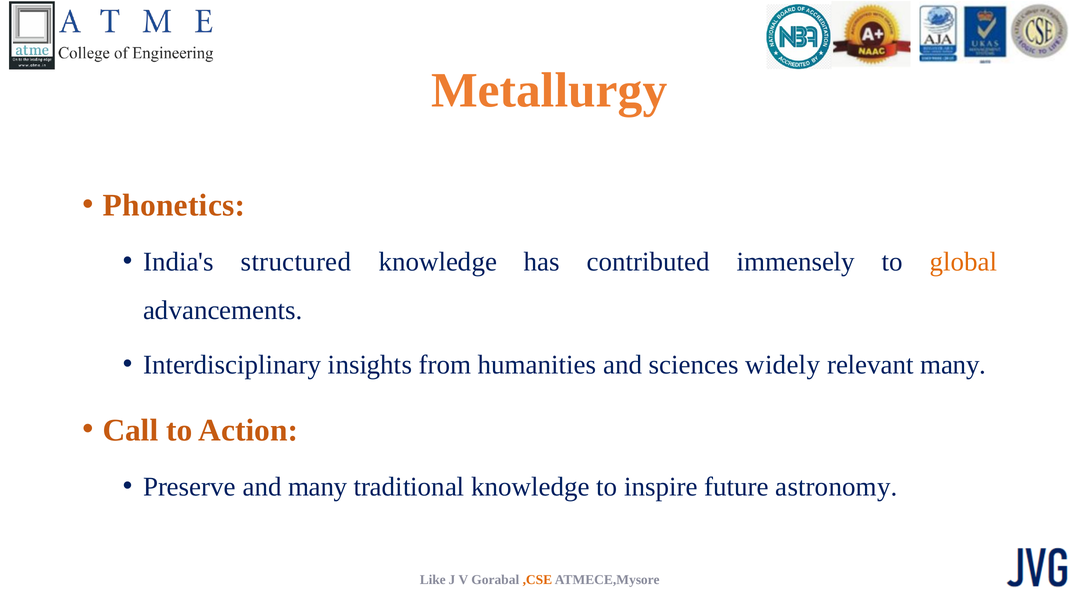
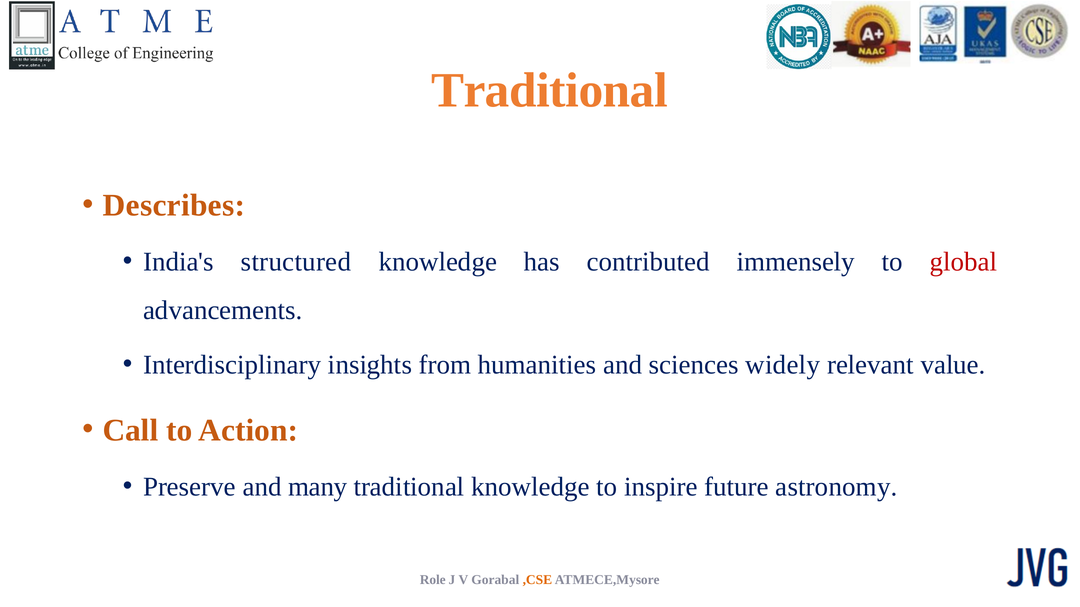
Metallurgy at (549, 91): Metallurgy -> Traditional
Phonetics: Phonetics -> Describes
global colour: orange -> red
relevant many: many -> value
Like: Like -> Role
